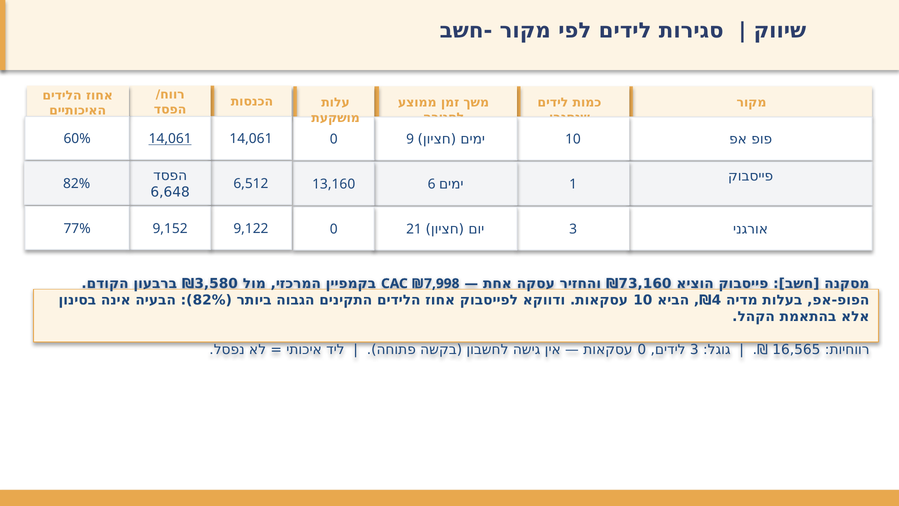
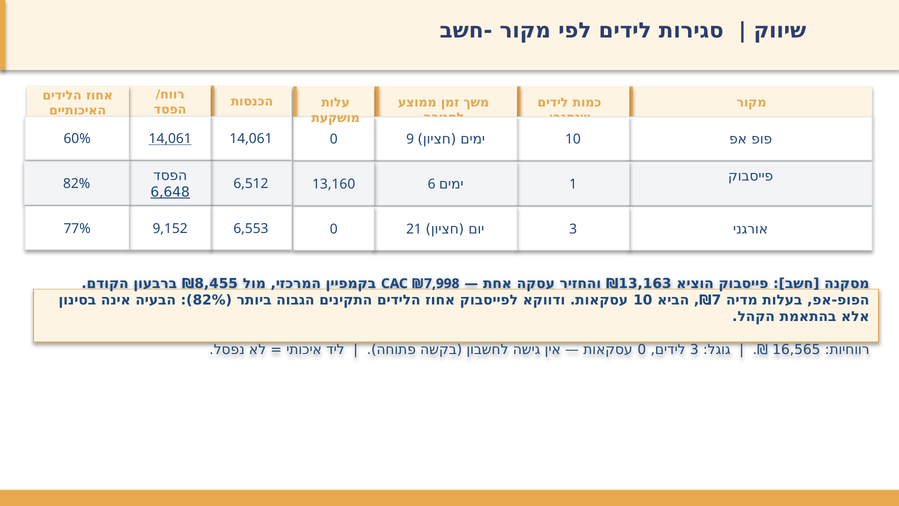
6,648 underline: none -> present
9,122: 9,122 -> 6,553
₪3,580: ₪3,580 -> ₪8,455
₪73,160: ₪73,160 -> ₪13,163
₪4: ₪4 -> ₪7
